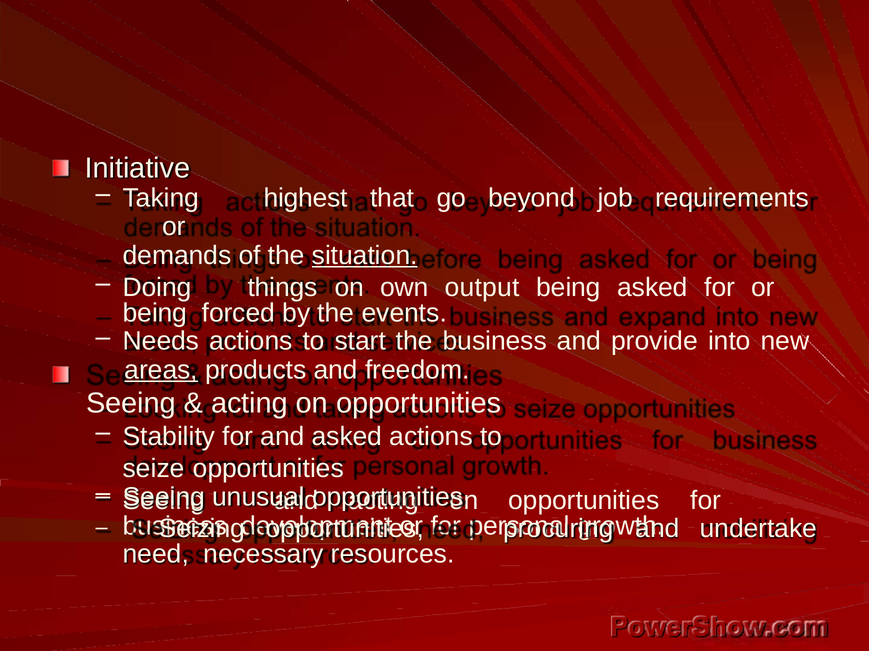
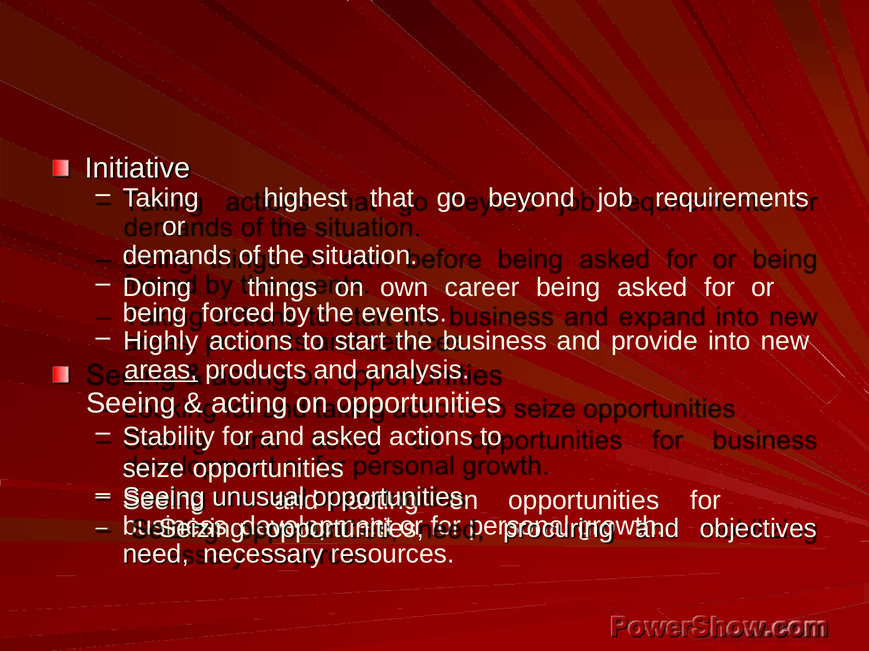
situation underline: present -> none
output: output -> career
Needs: Needs -> Highly
freedom: freedom -> analysis
undertake: undertake -> objectives
